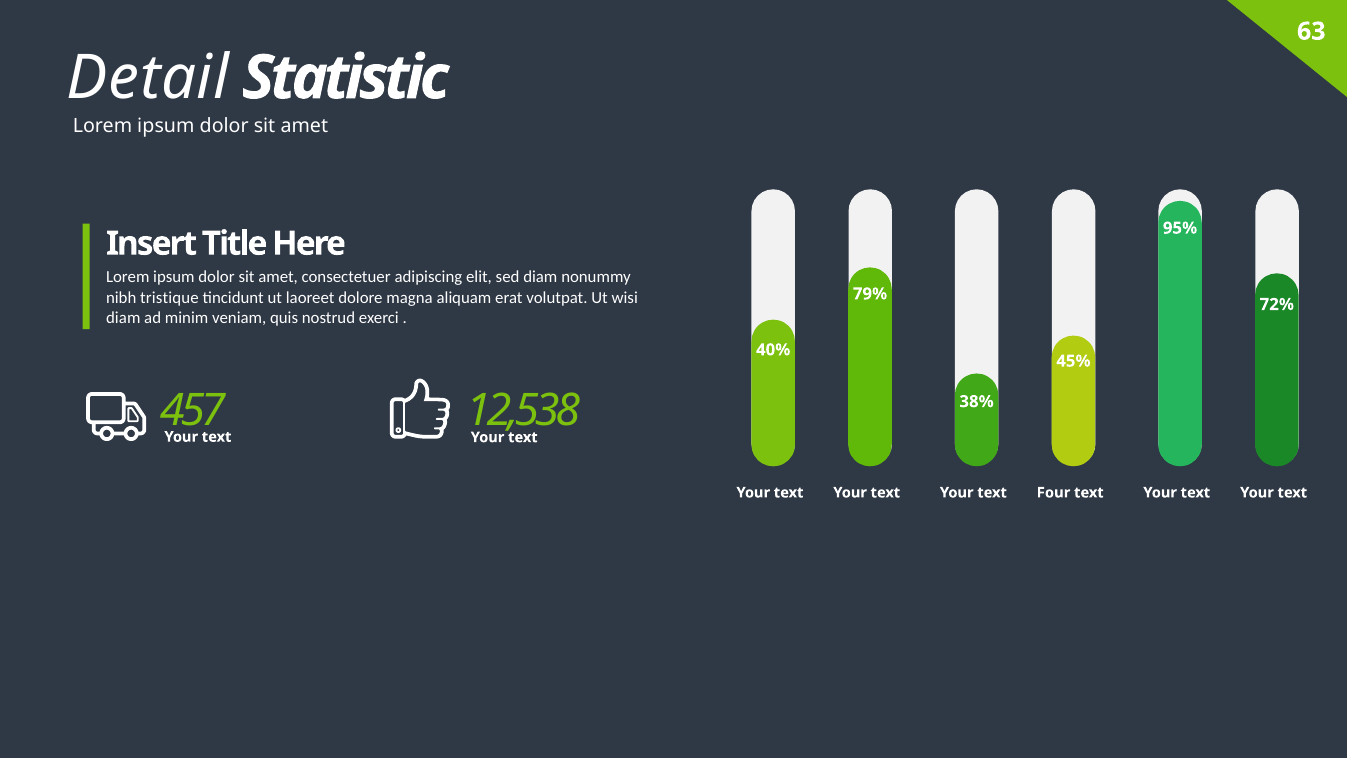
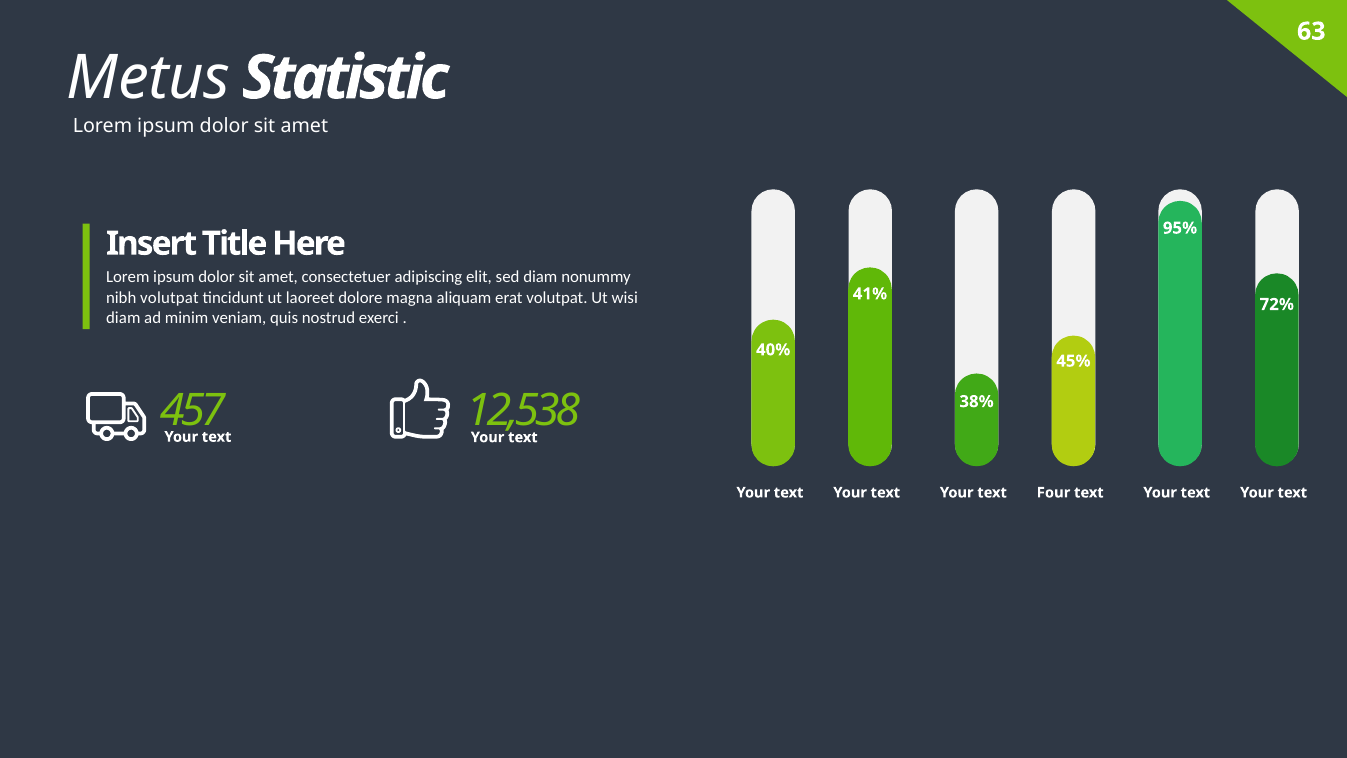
Detail: Detail -> Metus
nibh tristique: tristique -> volutpat
79%: 79% -> 41%
